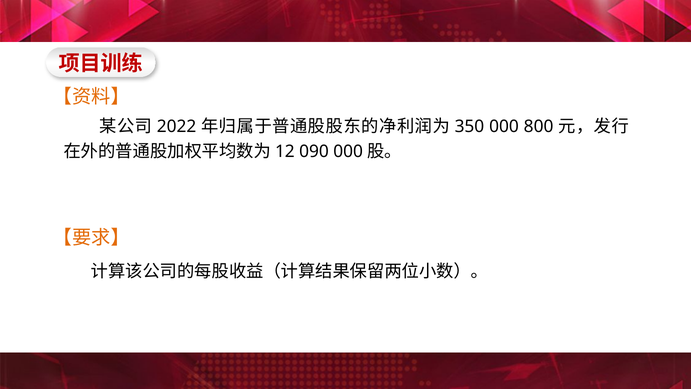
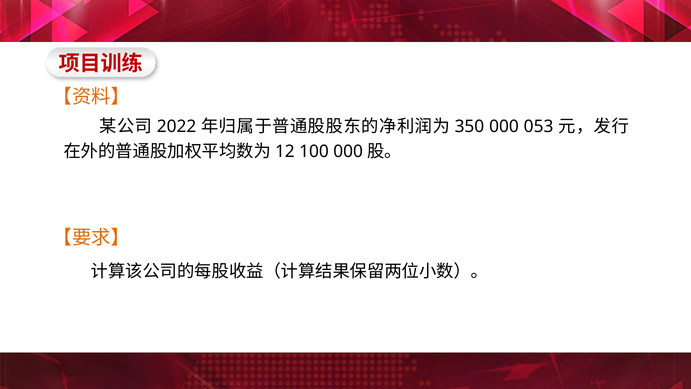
800: 800 -> 053
090: 090 -> 100
